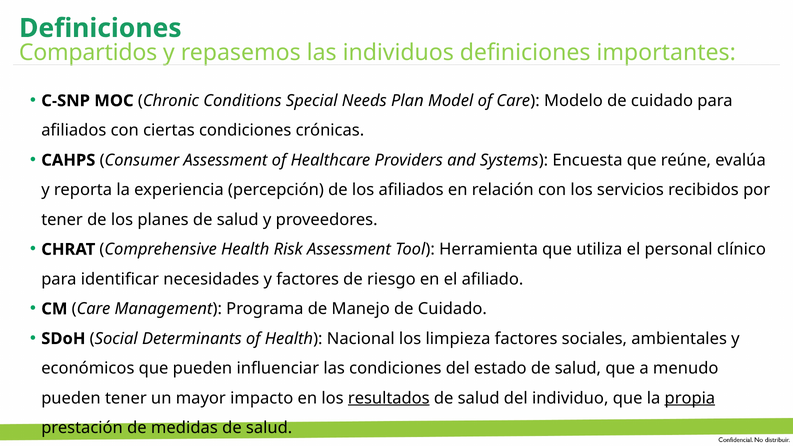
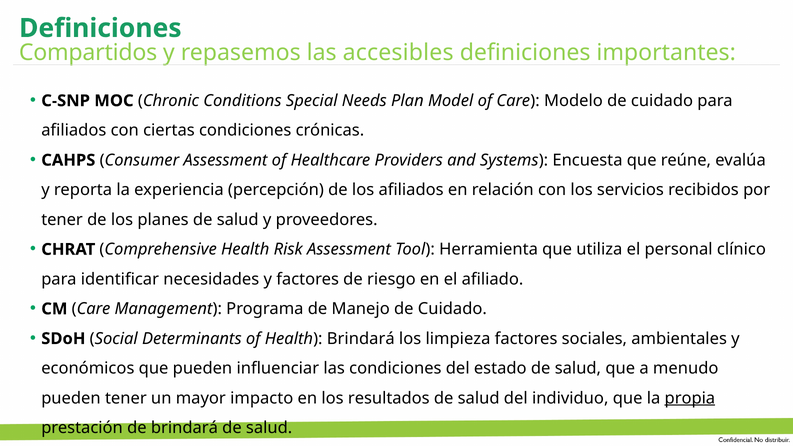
individuos: individuos -> accesibles
Health Nacional: Nacional -> Brindará
resultados underline: present -> none
de medidas: medidas -> brindará
